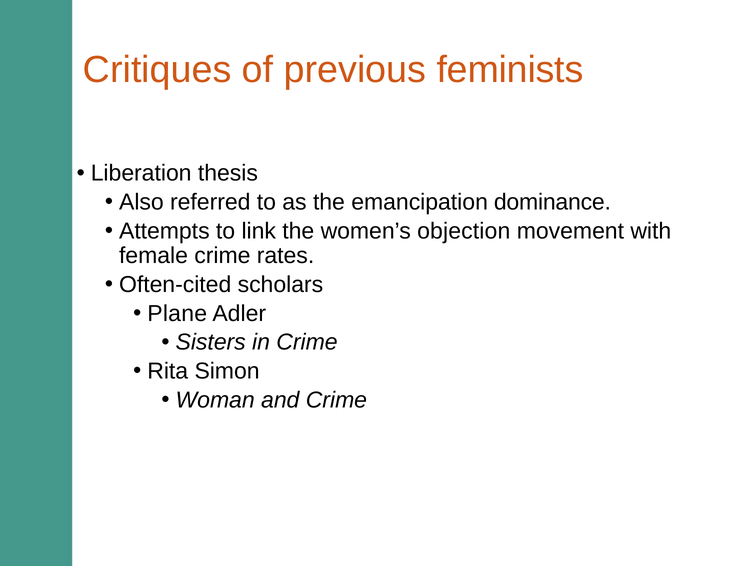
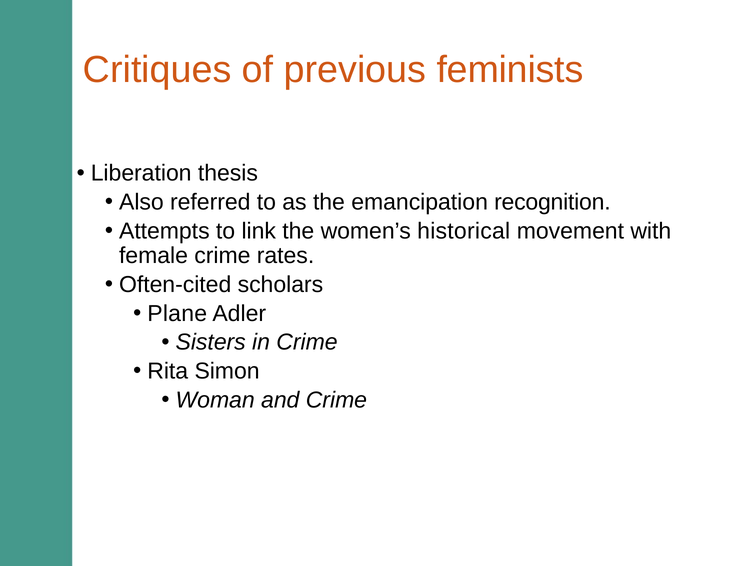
dominance: dominance -> recognition
objection: objection -> historical
